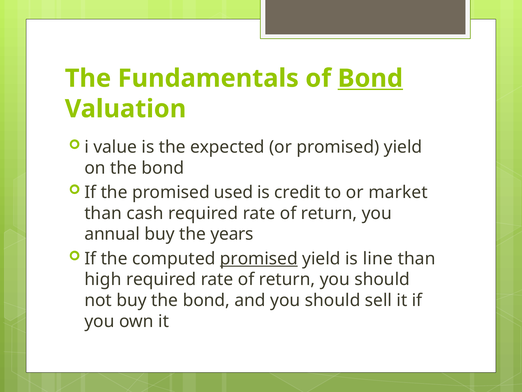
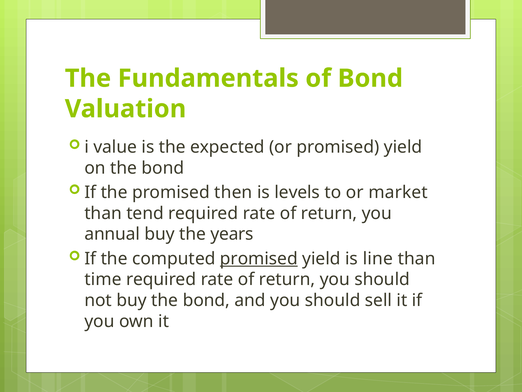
Bond at (370, 78) underline: present -> none
used: used -> then
credit: credit -> levels
cash: cash -> tend
high: high -> time
